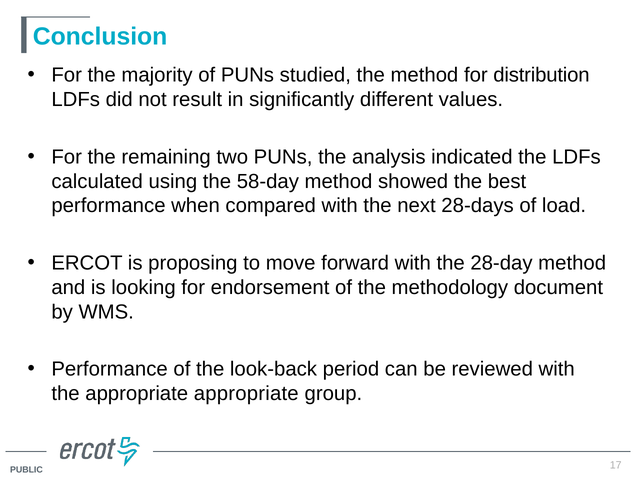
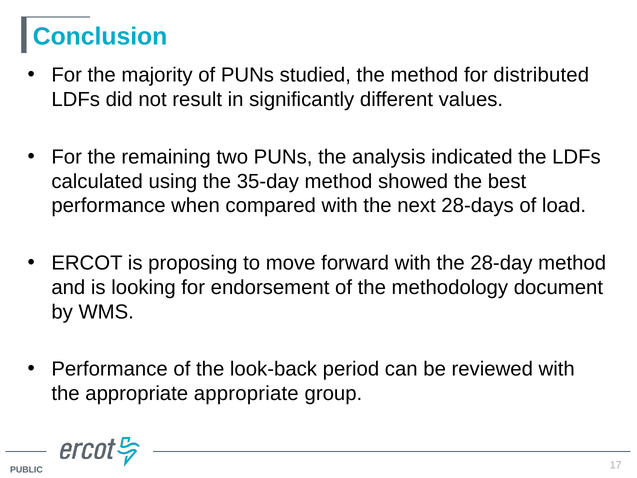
distribution: distribution -> distributed
58-day: 58-day -> 35-day
